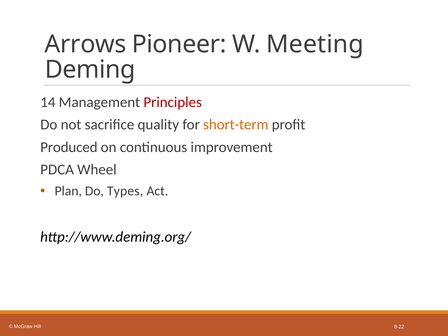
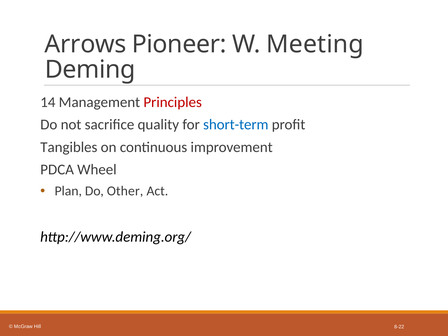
short-term colour: orange -> blue
Produced: Produced -> Tangibles
Types: Types -> Other
